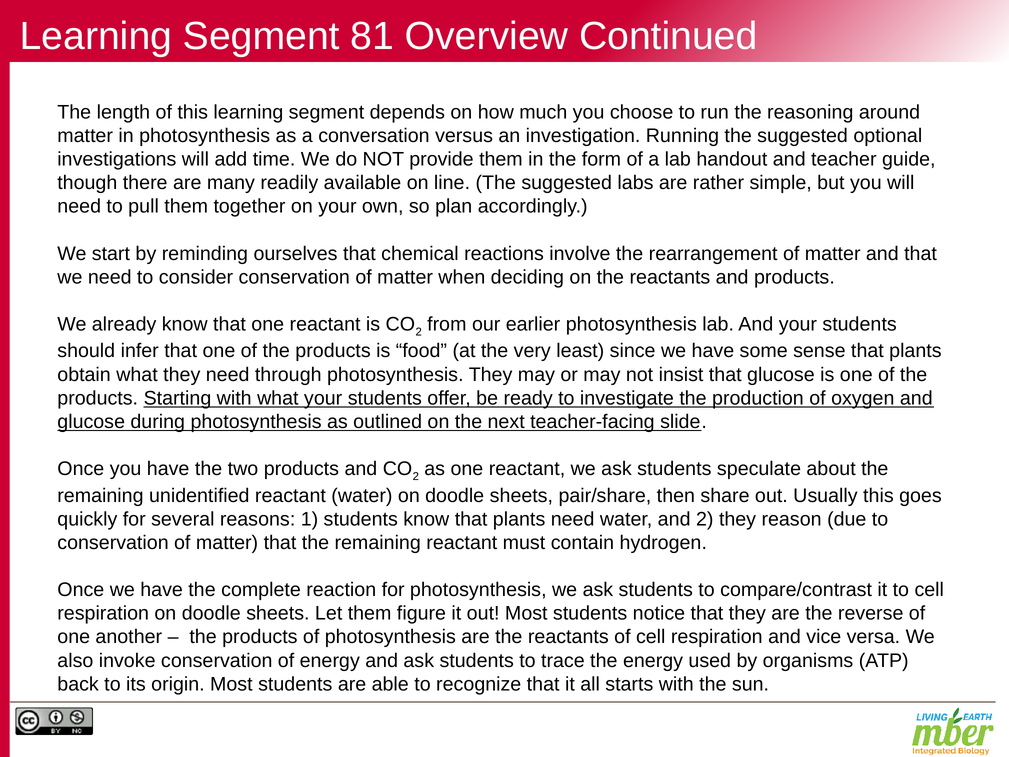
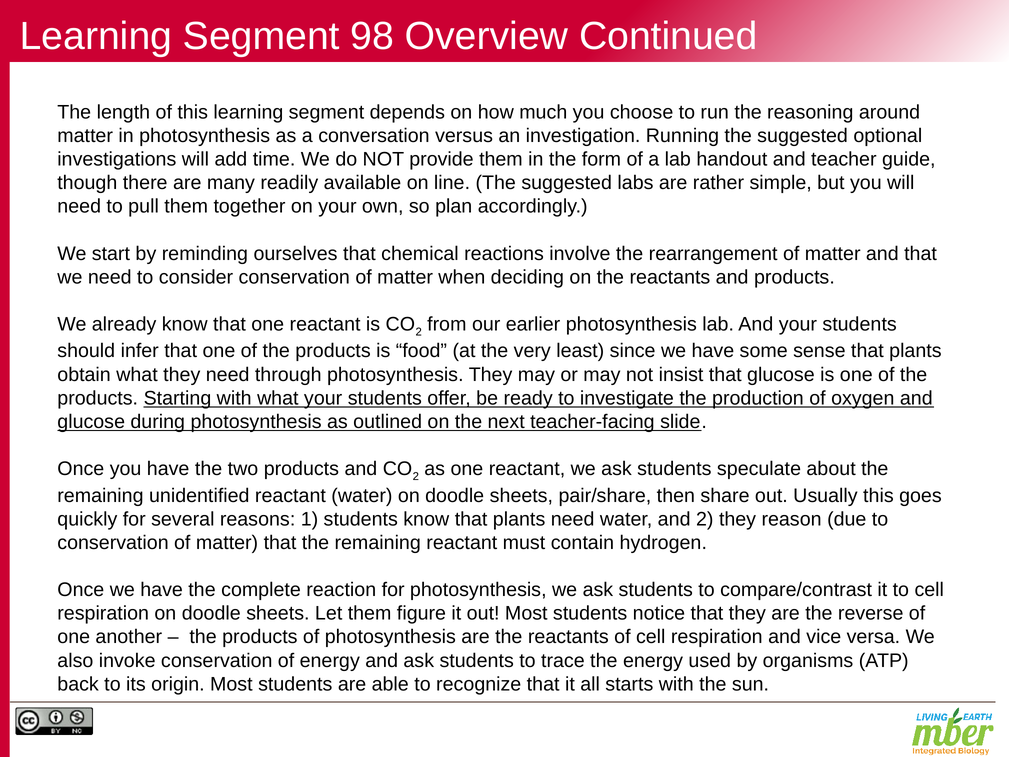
81: 81 -> 98
